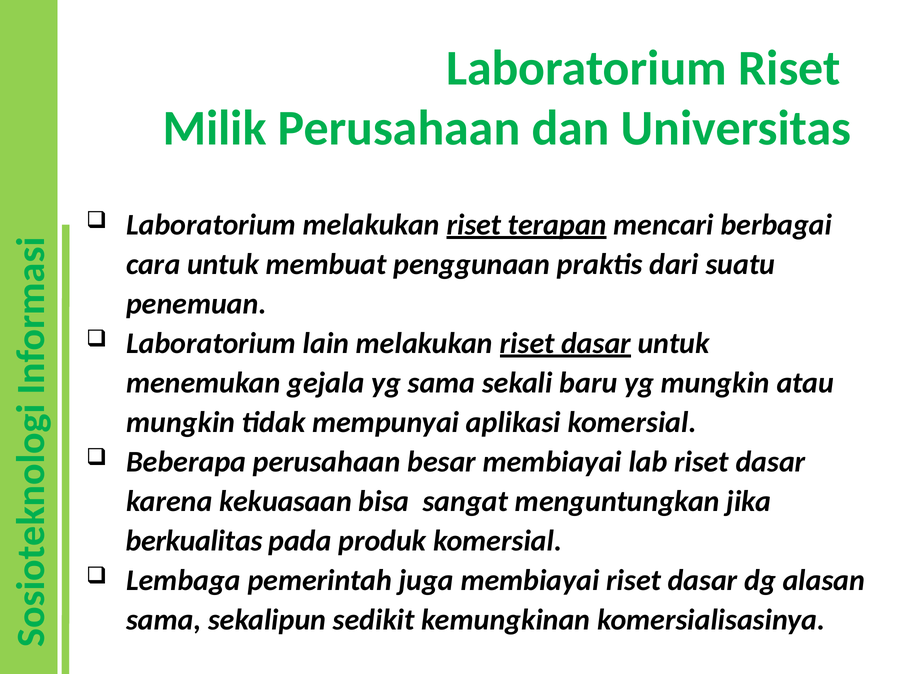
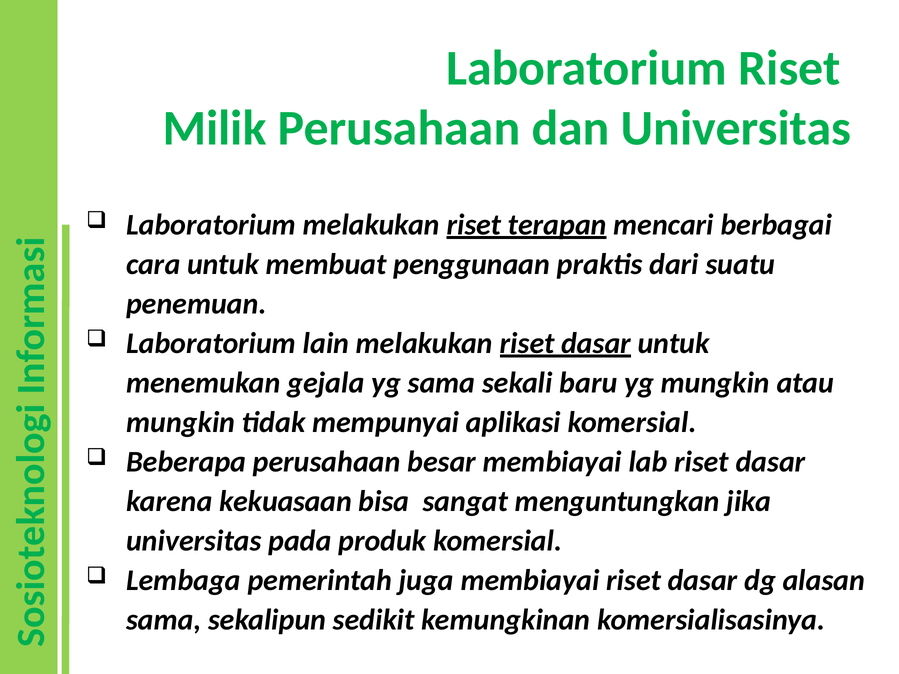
berkualitas at (194, 541): berkualitas -> universitas
